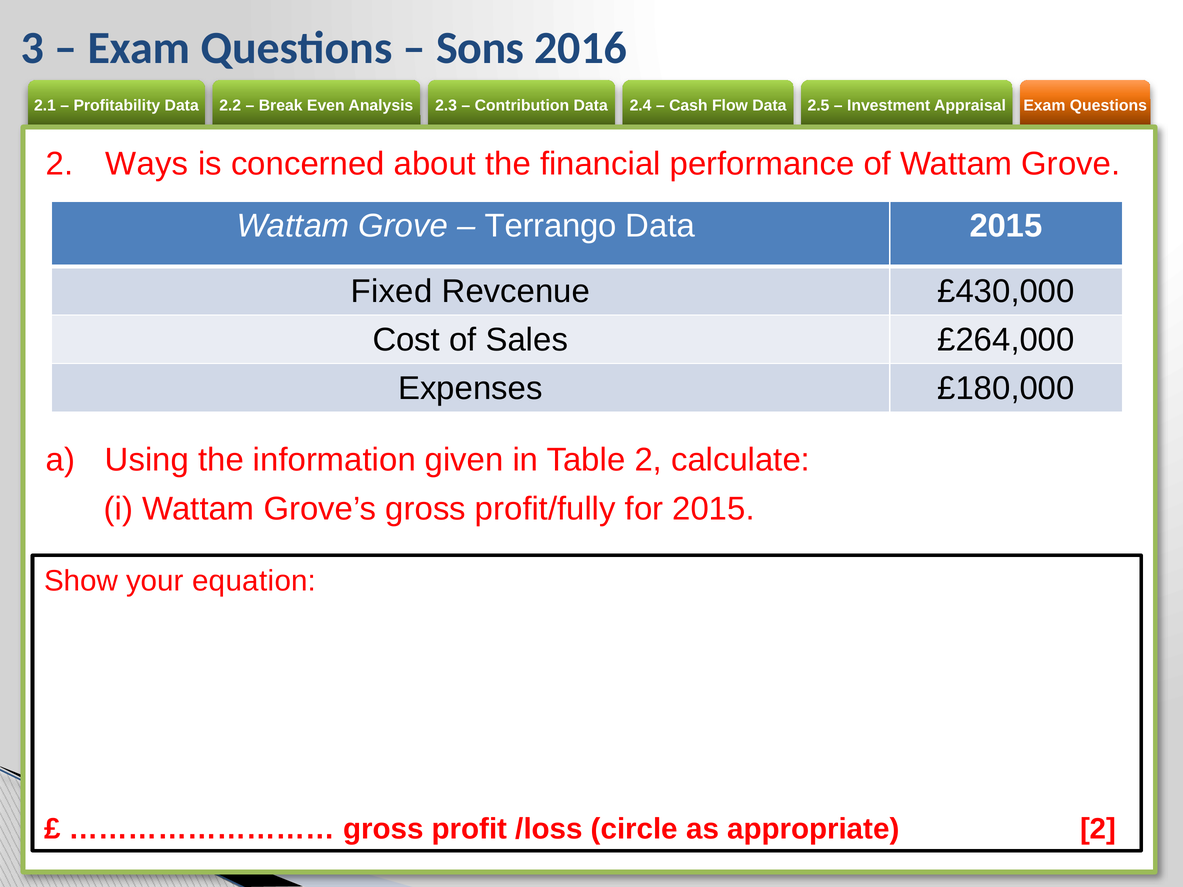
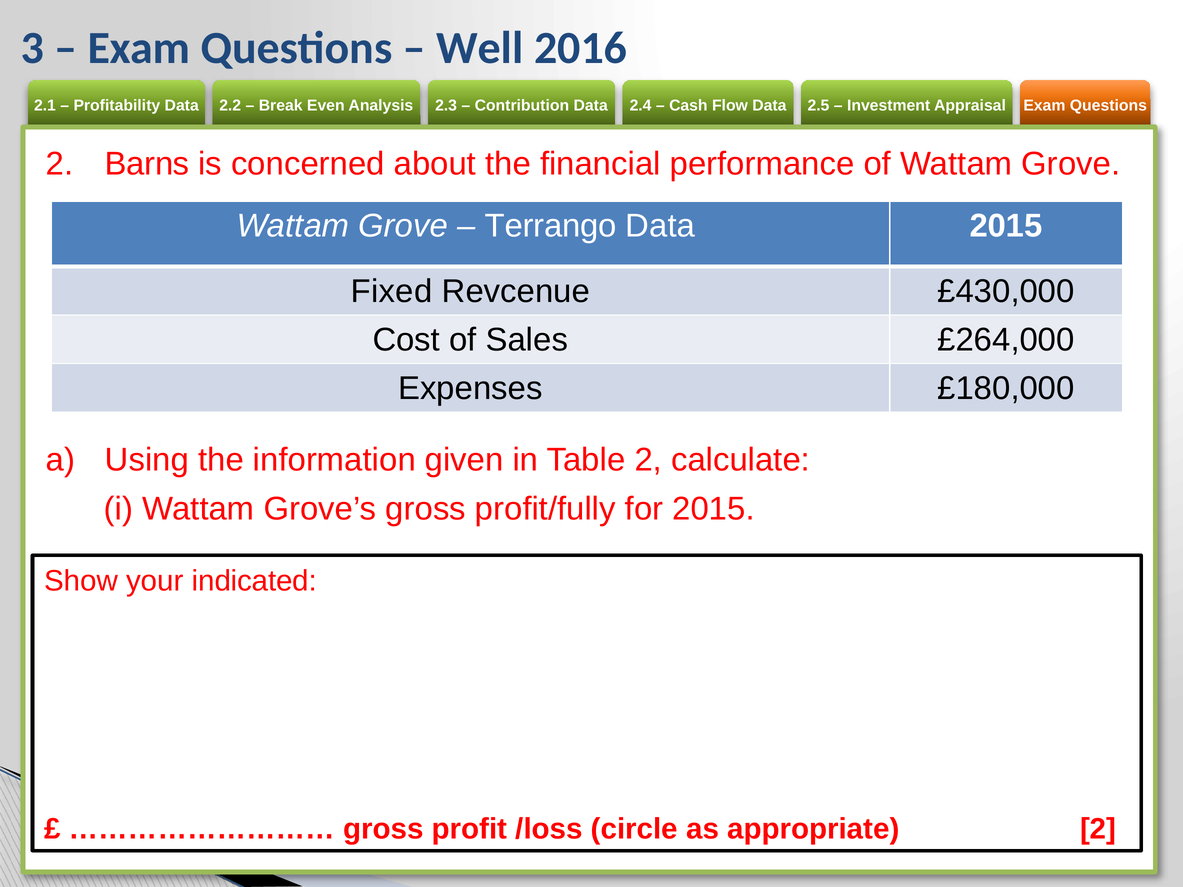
Sons: Sons -> Well
Ways: Ways -> Barns
equation: equation -> indicated
